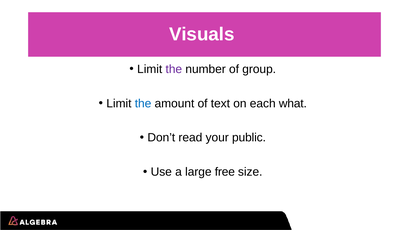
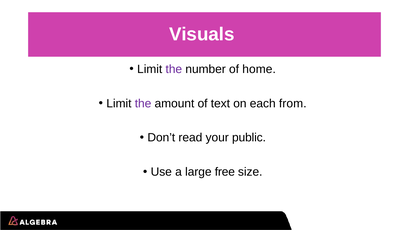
group: group -> home
the at (143, 103) colour: blue -> purple
what: what -> from
